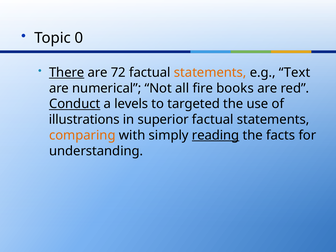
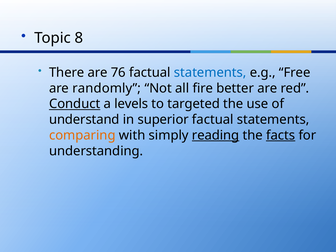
0: 0 -> 8
There underline: present -> none
72: 72 -> 76
statements at (210, 73) colour: orange -> blue
Text: Text -> Free
numerical: numerical -> randomly
books: books -> better
illustrations: illustrations -> understand
facts underline: none -> present
